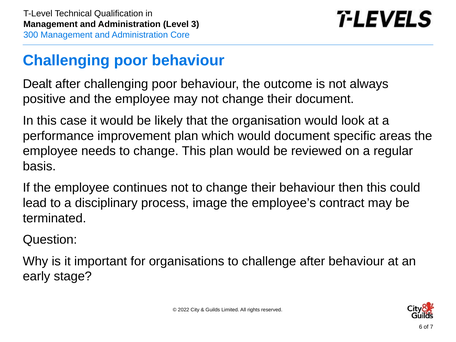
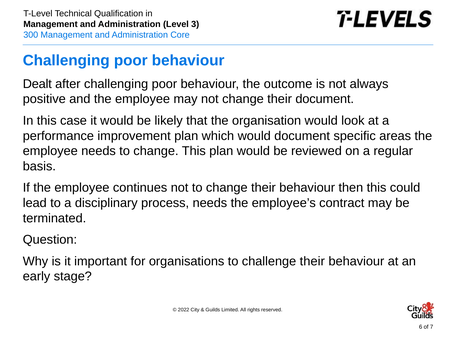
process image: image -> needs
challenge after: after -> their
